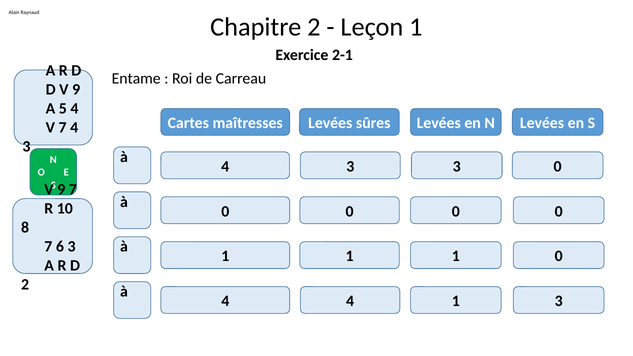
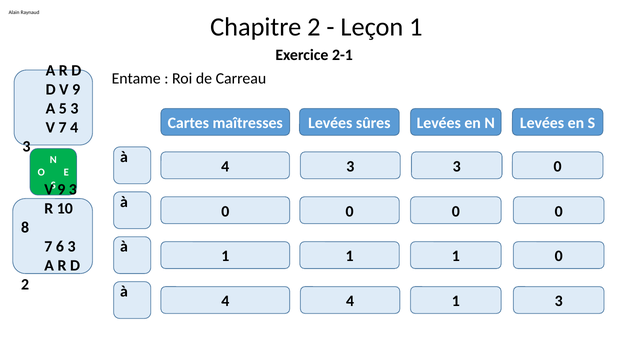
5 4: 4 -> 3
9 7: 7 -> 3
